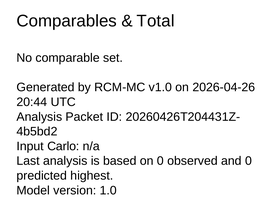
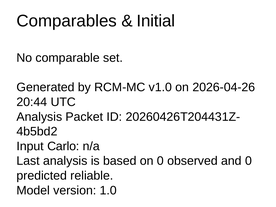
Total: Total -> Initial
highest: highest -> reliable
